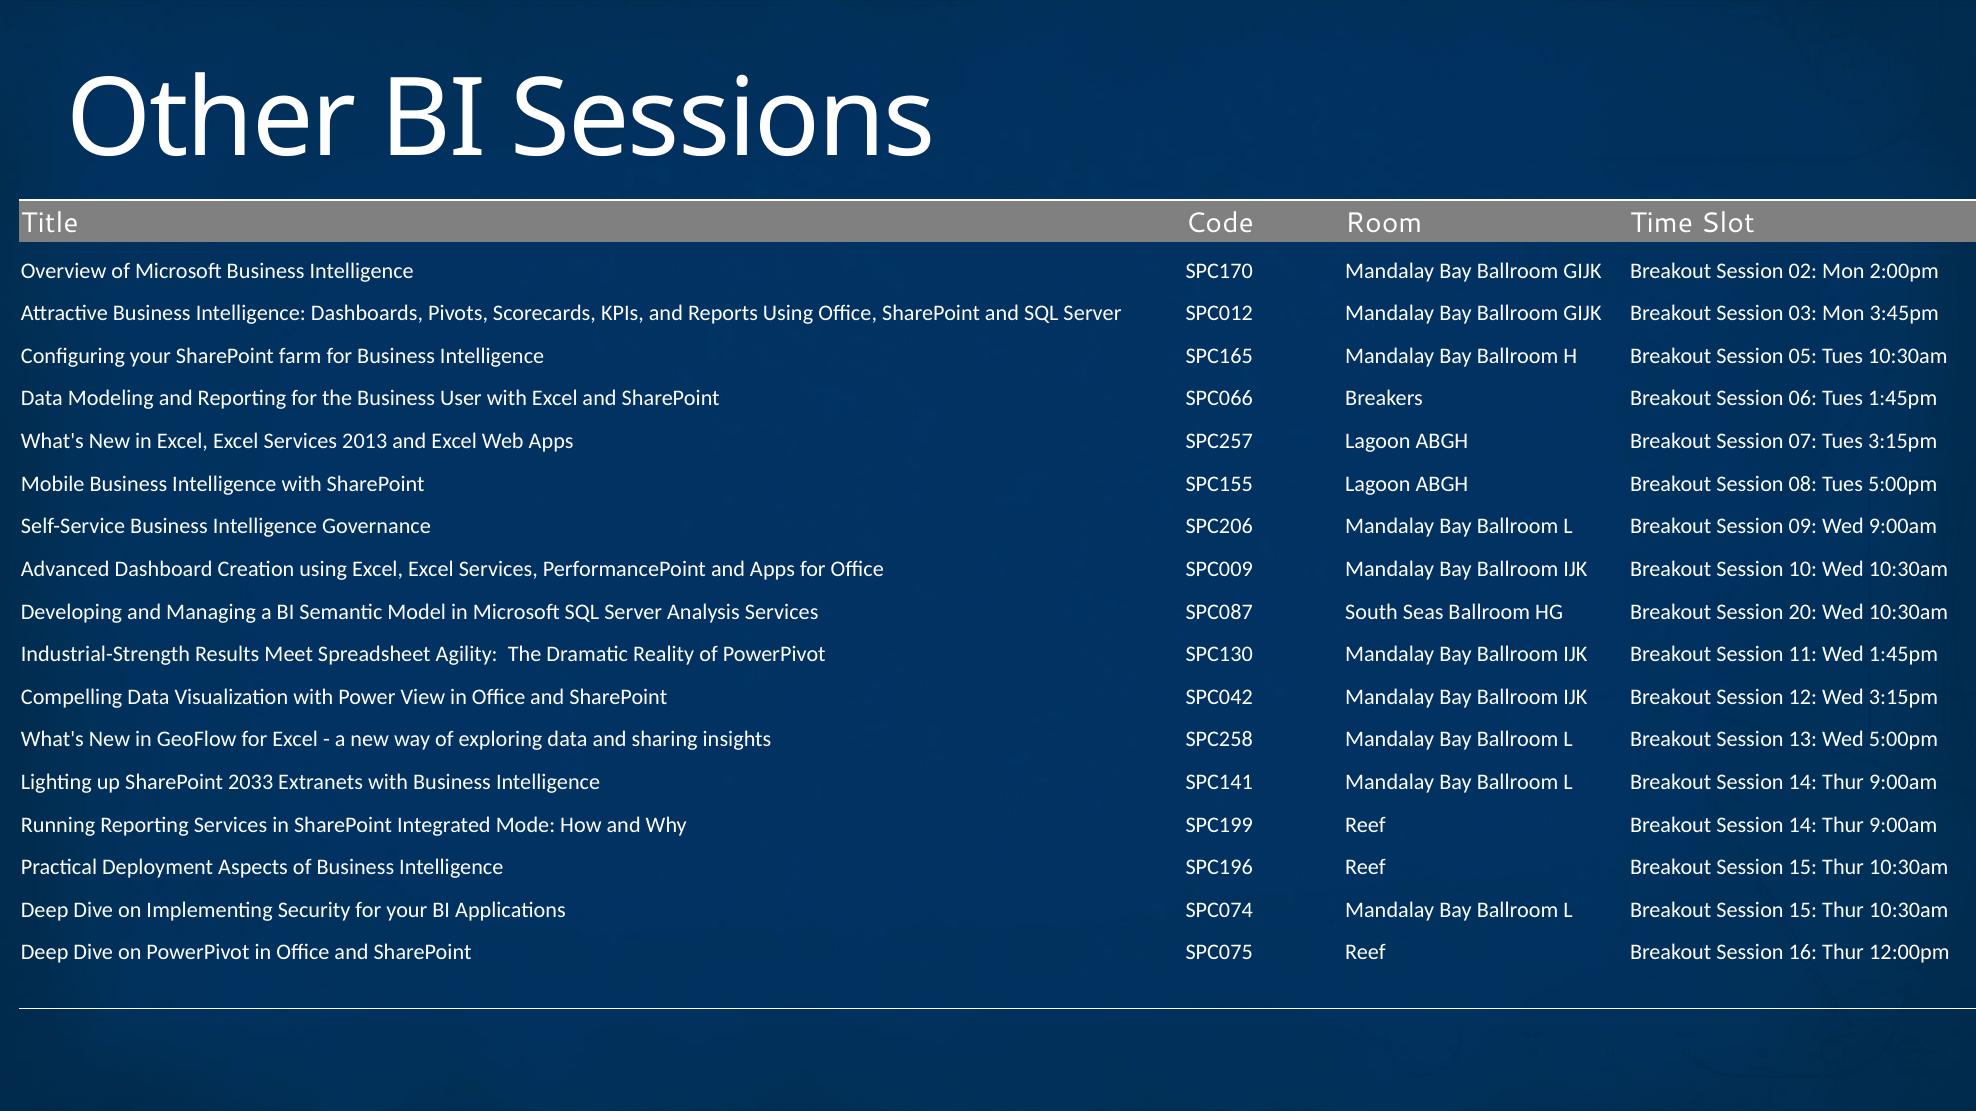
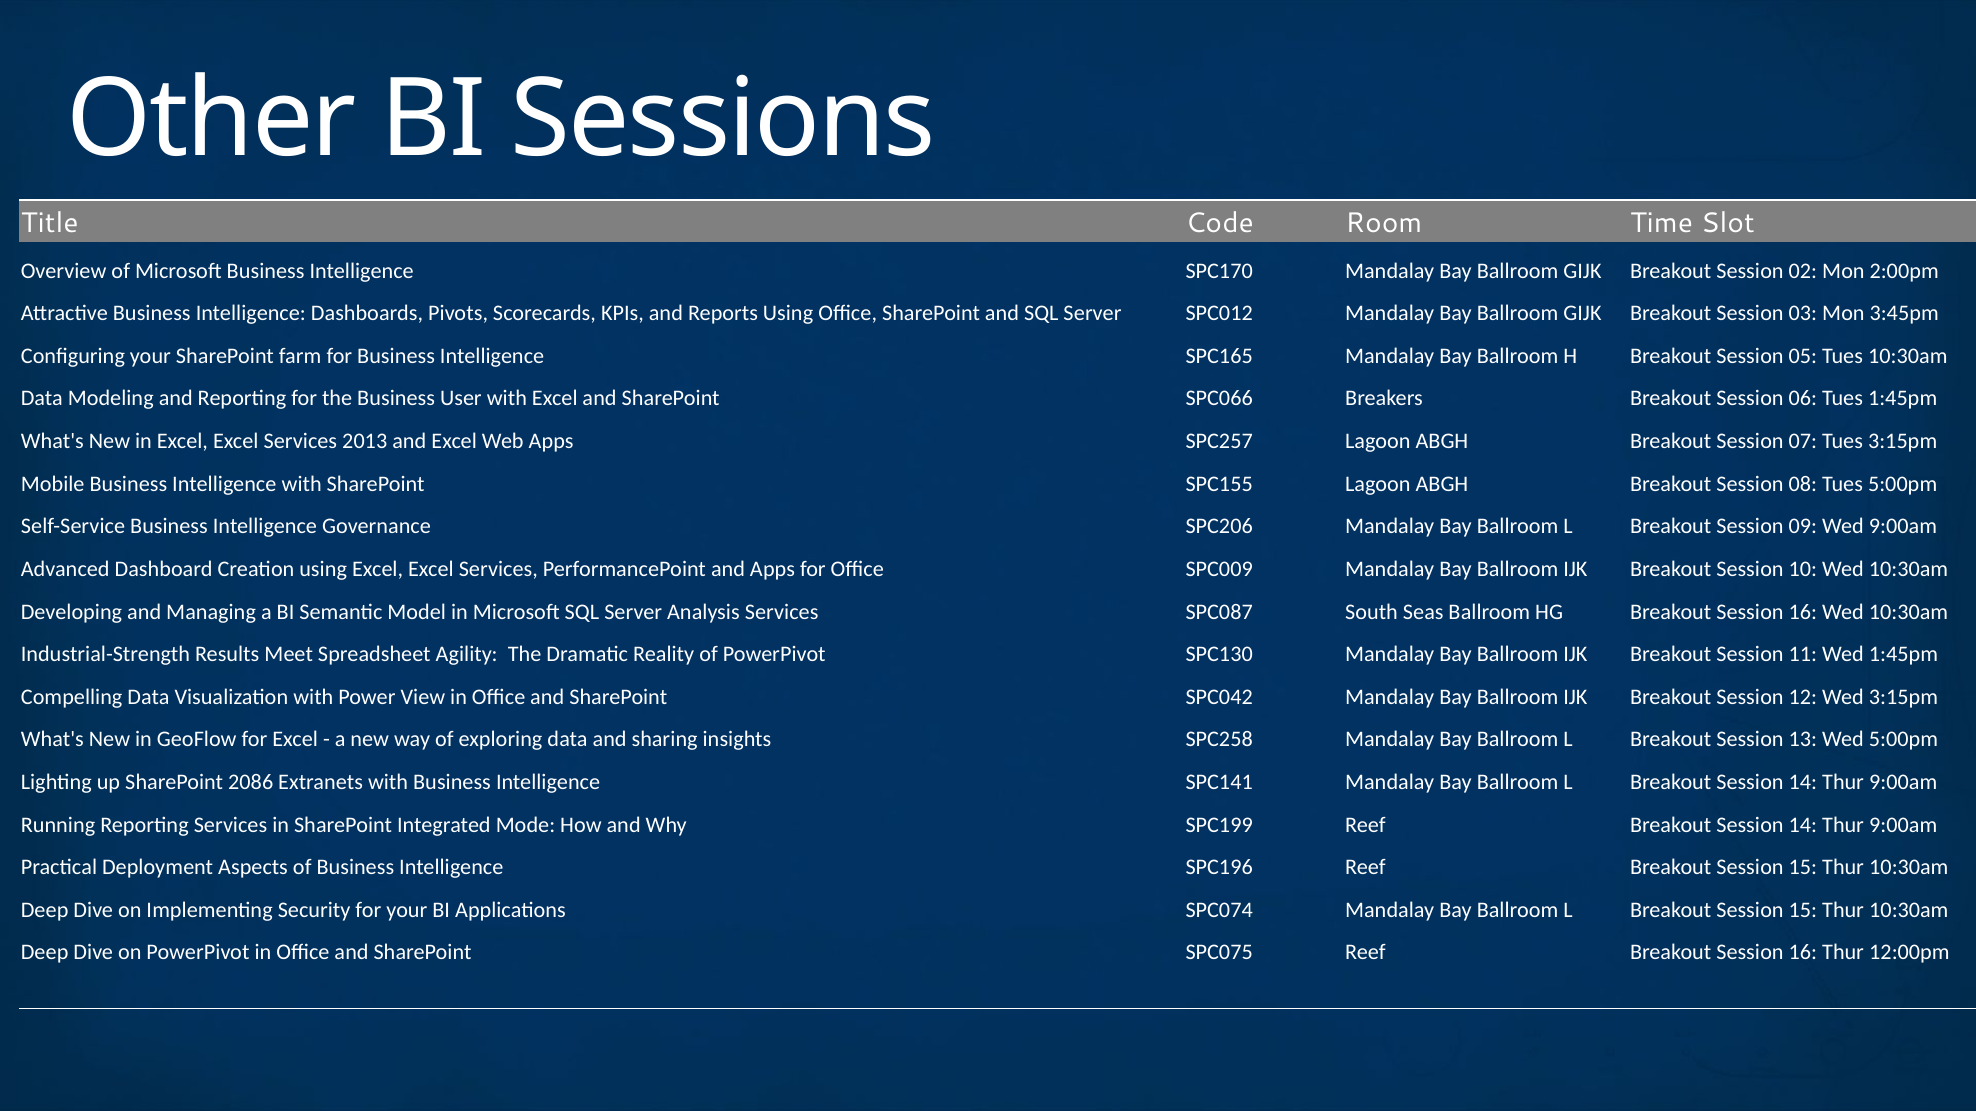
HG Breakout Session 20: 20 -> 16
2033: 2033 -> 2086
